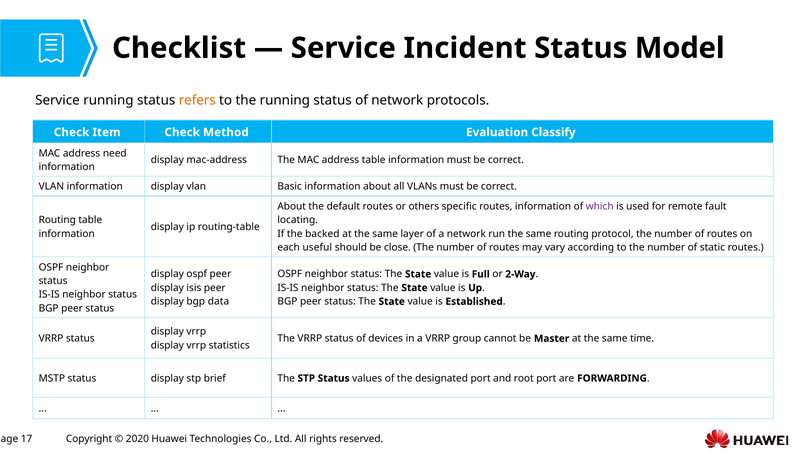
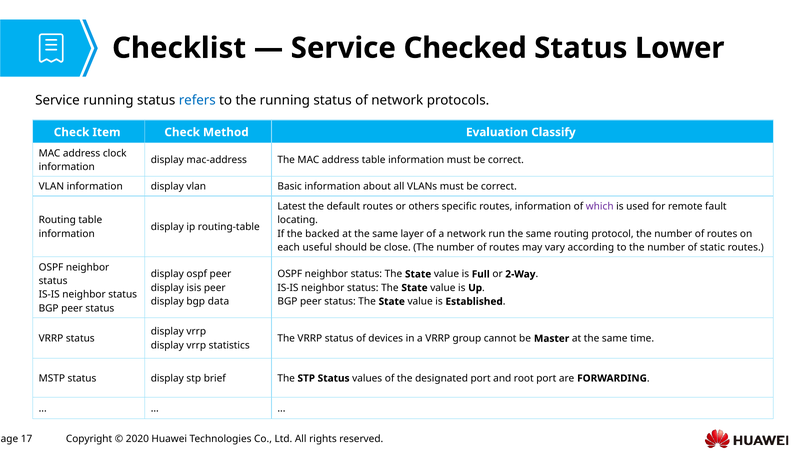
Incident: Incident -> Checked
Model: Model -> Lower
refers colour: orange -> blue
need: need -> clock
About at (292, 207): About -> Latest
